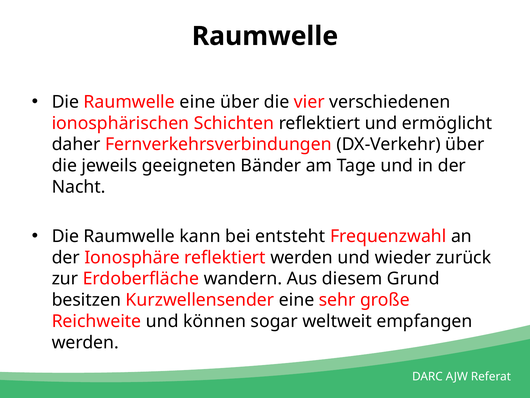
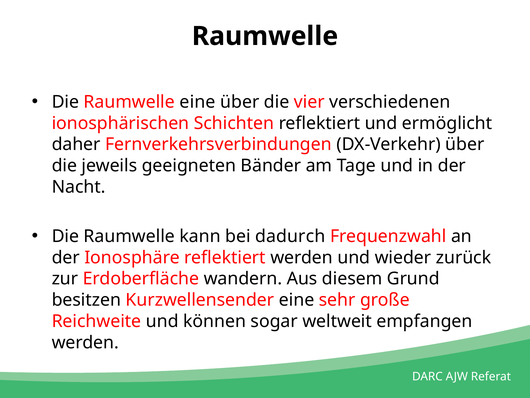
entsteht: entsteht -> dadurch
